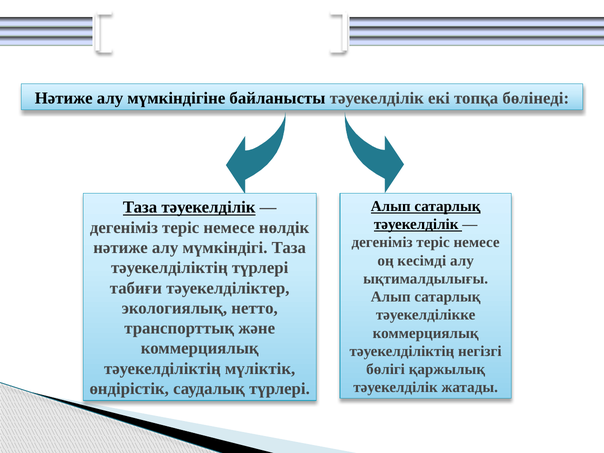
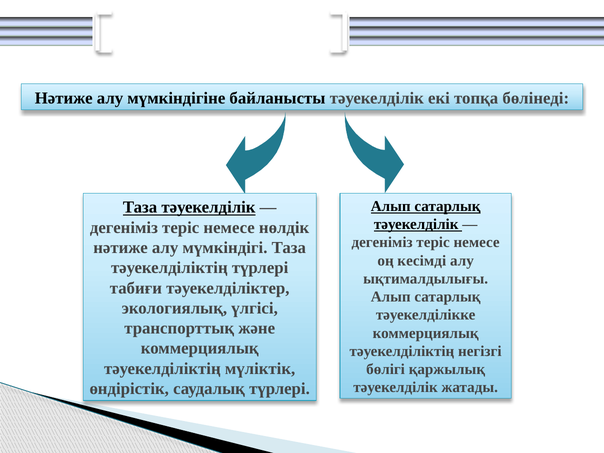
нетто: нетто -> үлгісі
